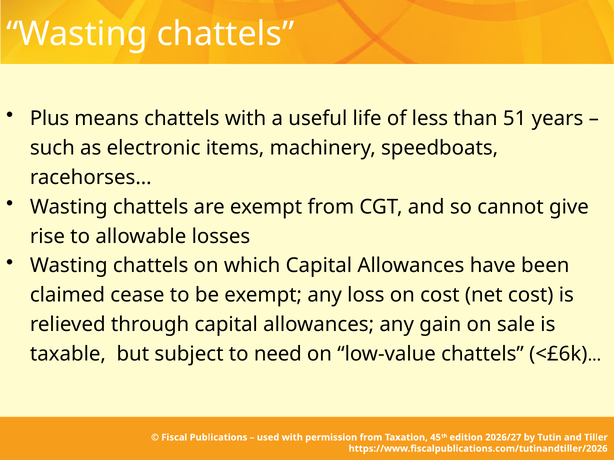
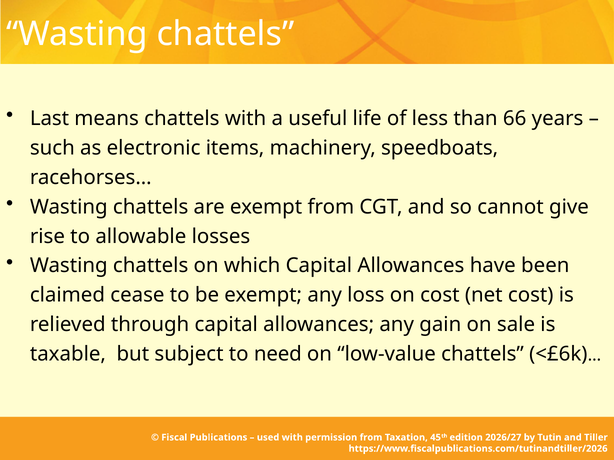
Plus: Plus -> Last
51: 51 -> 66
